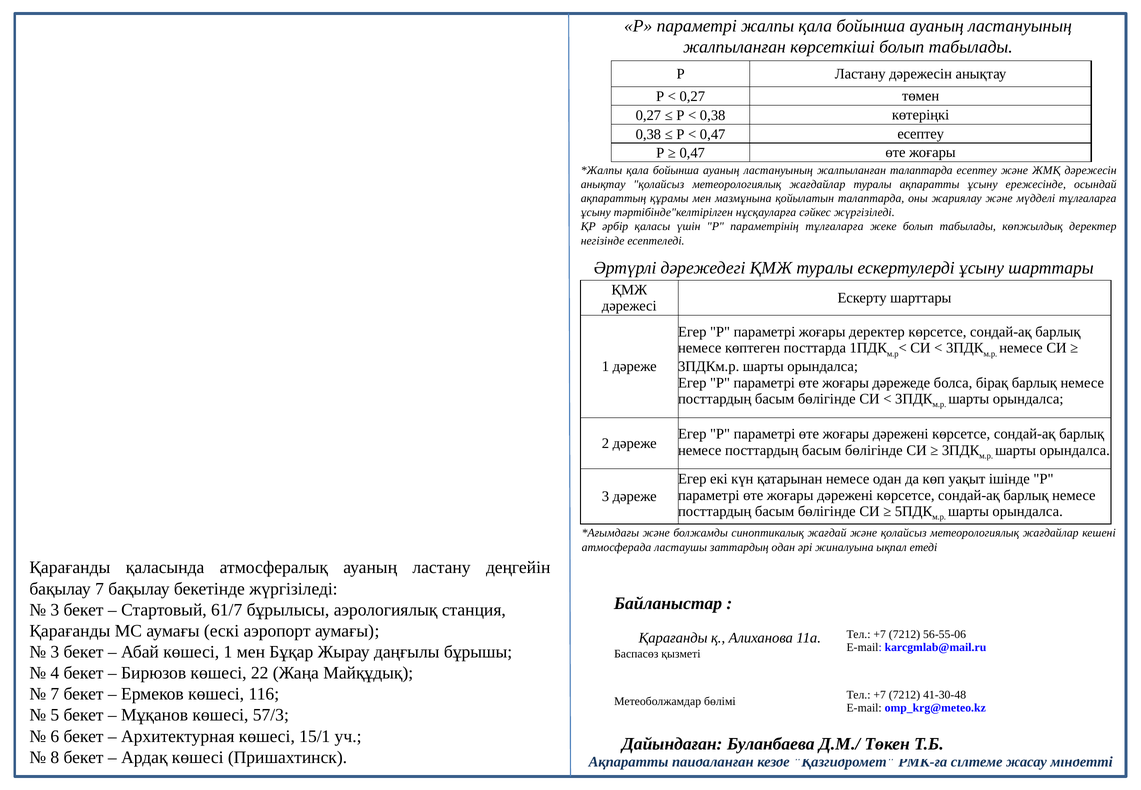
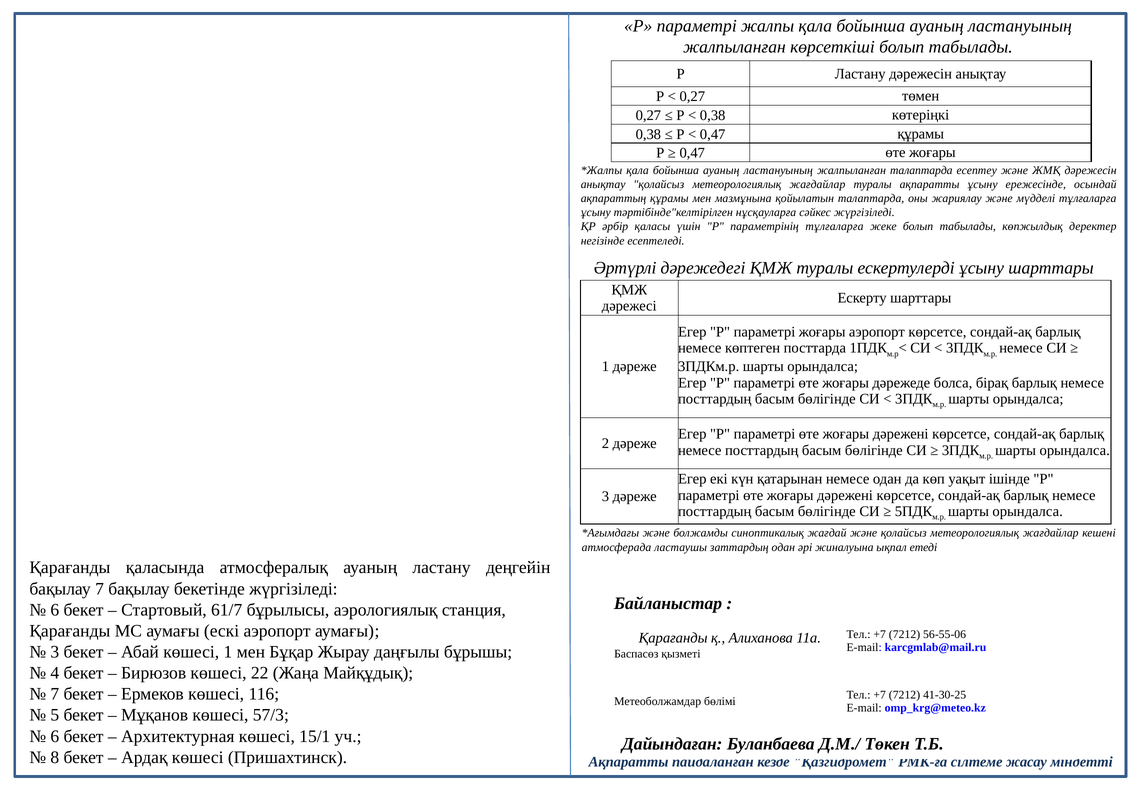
0,47 есептеу: есептеу -> құрамы
жоғары деректер: деректер -> аэропорт
3 at (55, 610): 3 -> 6
41-30-48: 41-30-48 -> 41-30-25
